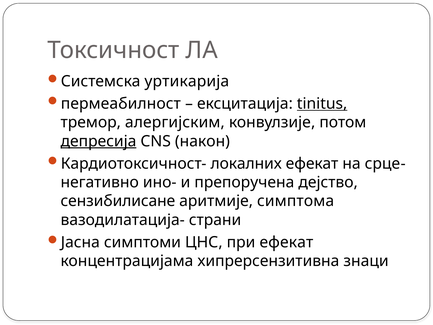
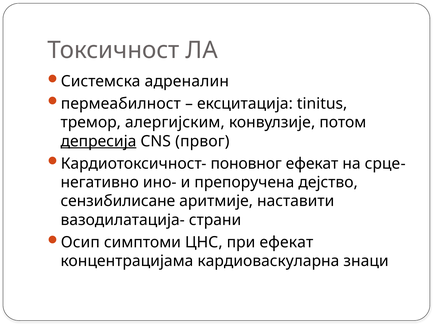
уртикарија: уртикарија -> адреналин
tinitus underline: present -> none
након: након -> првог
локалних: локалних -> поновног
симптома: симптома -> наставити
Јасна: Јасна -> Осип
хипрерсензитивна: хипрерсензитивна -> кардиоваскуларна
